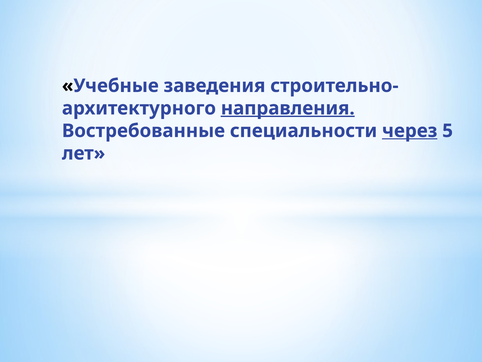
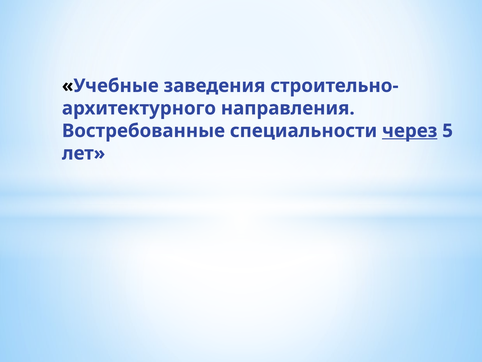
направления underline: present -> none
